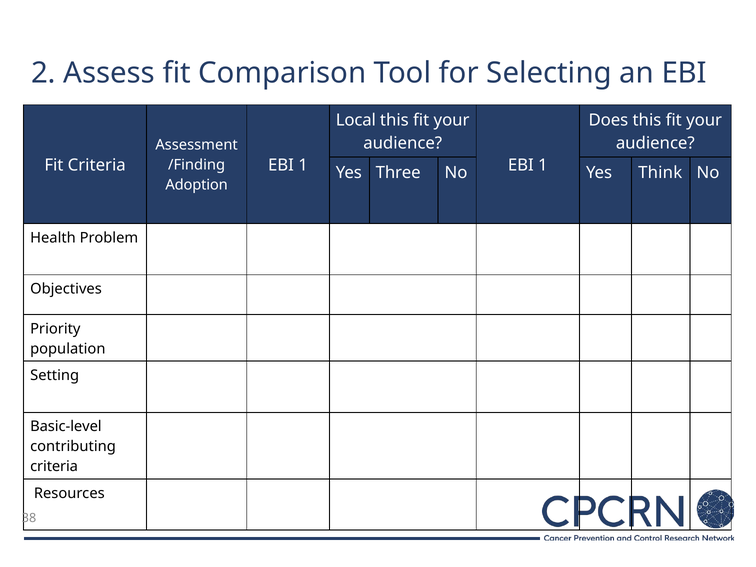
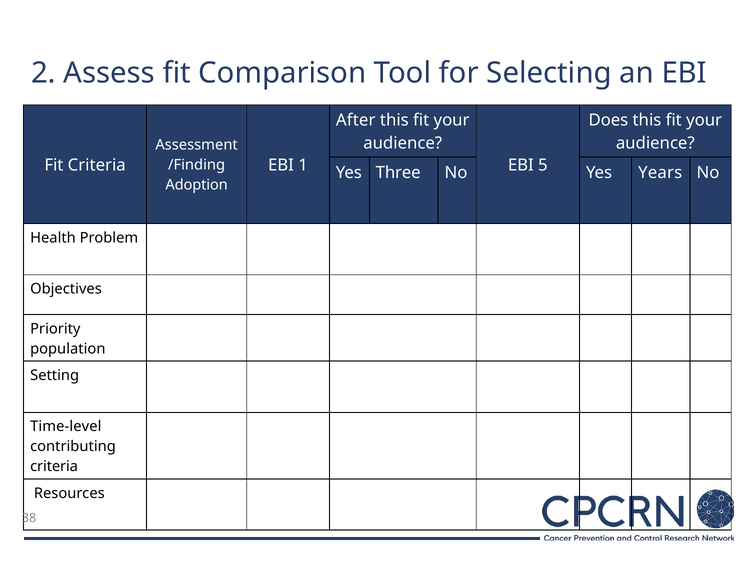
Local: Local -> After
1 at (543, 165): 1 -> 5
Think: Think -> Years
Basic-level: Basic-level -> Time-level
